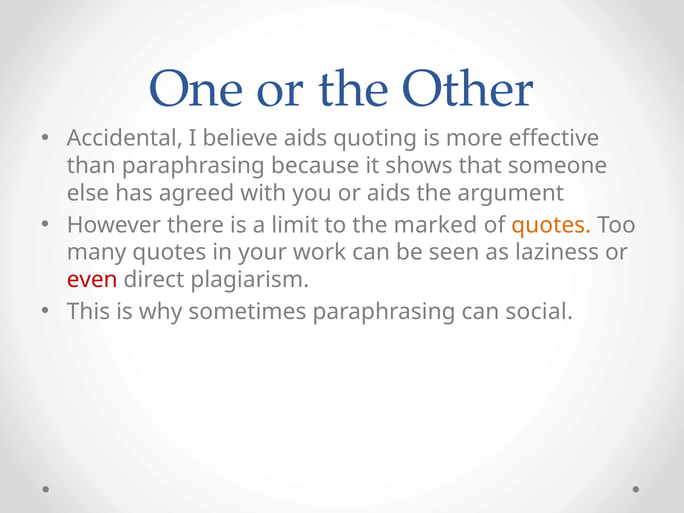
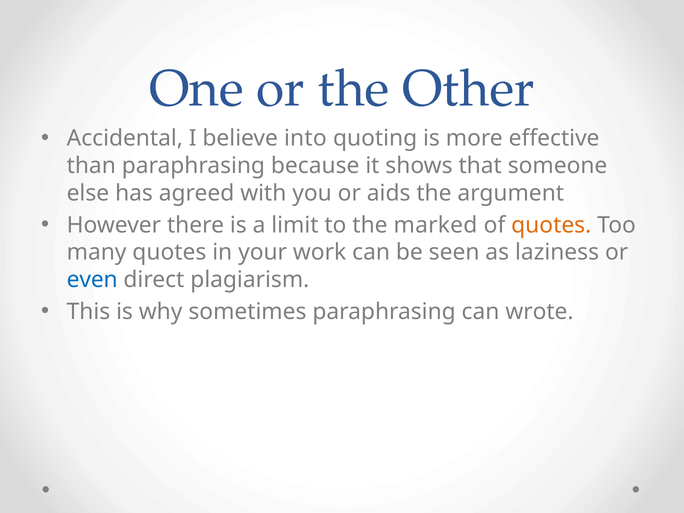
believe aids: aids -> into
even colour: red -> blue
social: social -> wrote
